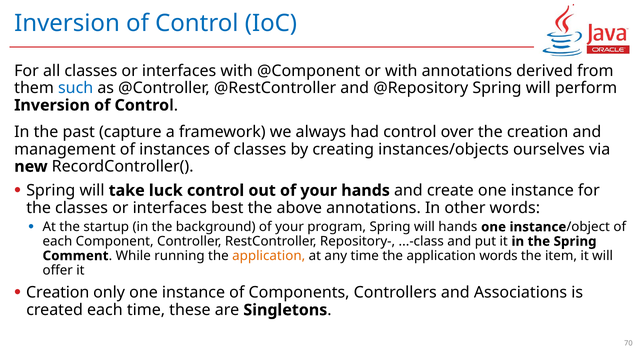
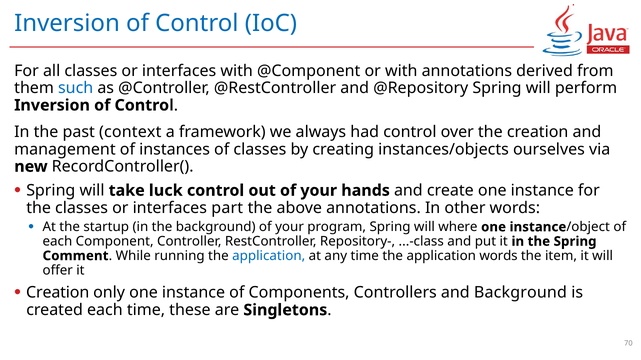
capture: capture -> context
best: best -> part
will hands: hands -> where
application at (269, 256) colour: orange -> blue
and Associations: Associations -> Background
